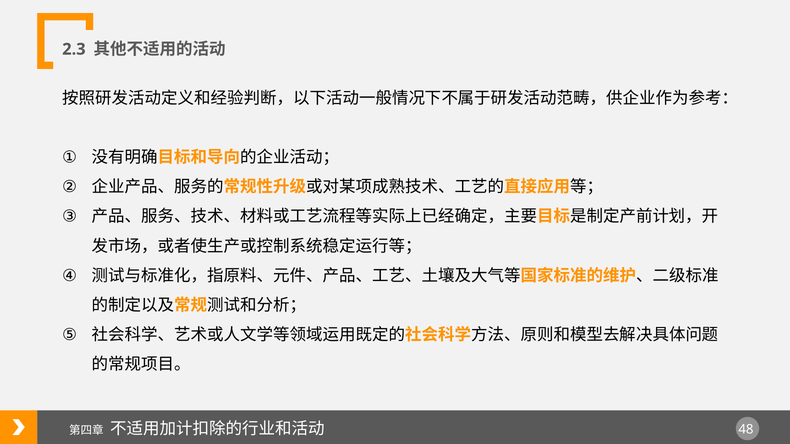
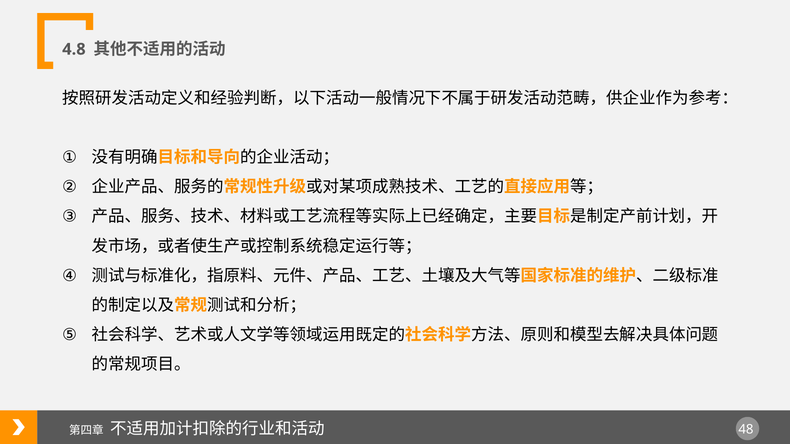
2.3: 2.3 -> 4.8
